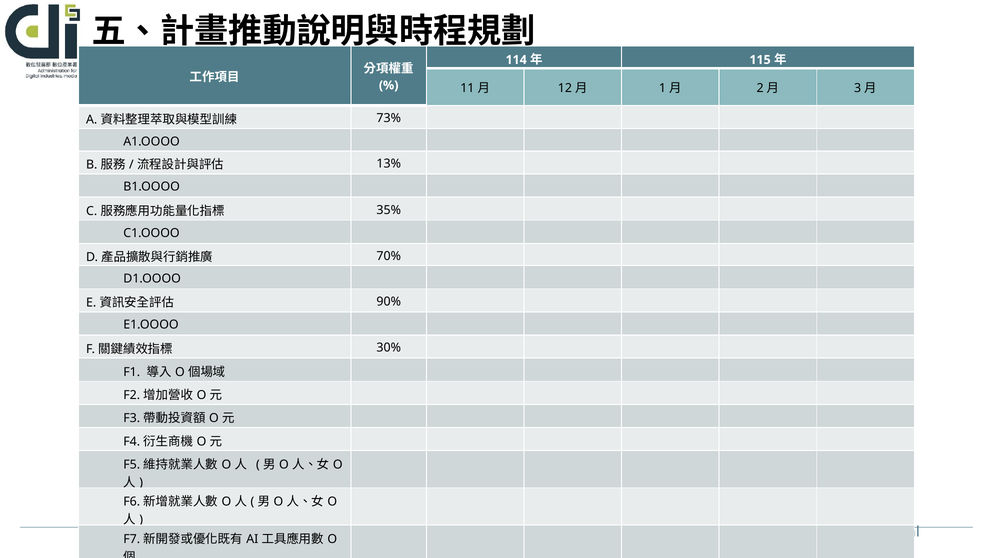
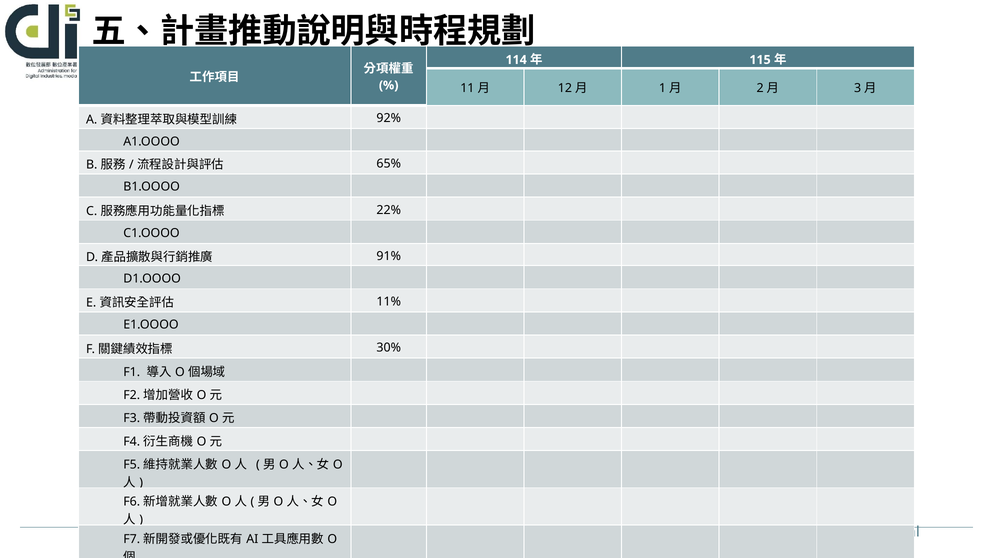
73%: 73% -> 92%
13%: 13% -> 65%
35%: 35% -> 22%
70%: 70% -> 91%
90%: 90% -> 11%
